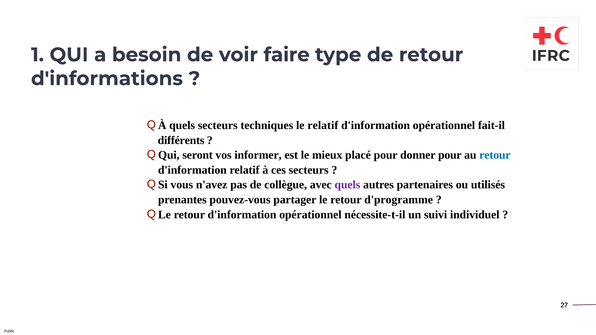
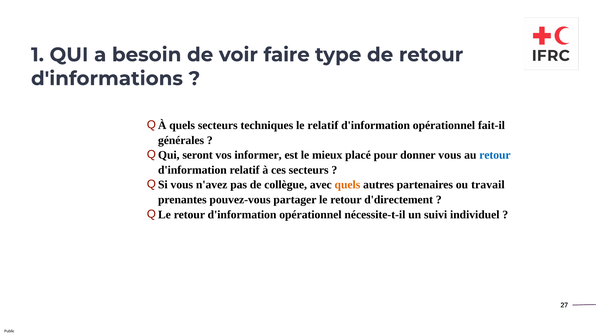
différents: différents -> générales
donner pour: pour -> vous
quels at (347, 185) colour: purple -> orange
utilisés: utilisés -> travail
d'programme: d'programme -> d'directement
